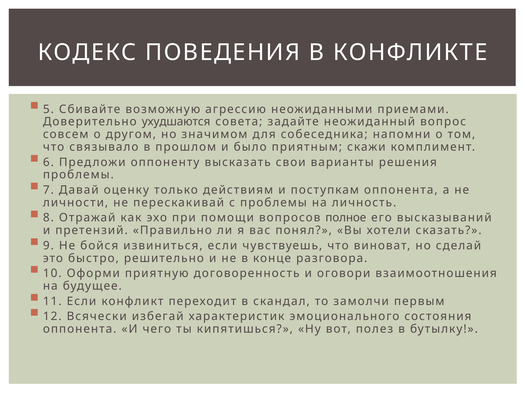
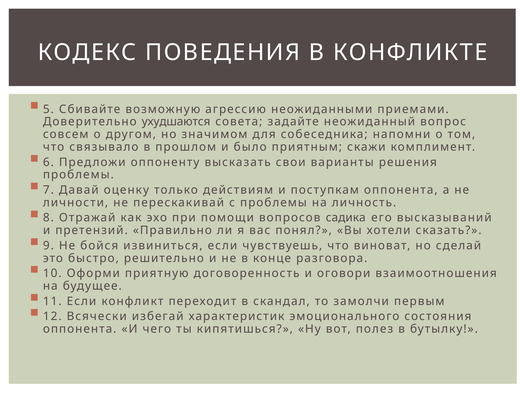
полное: полное -> садика
